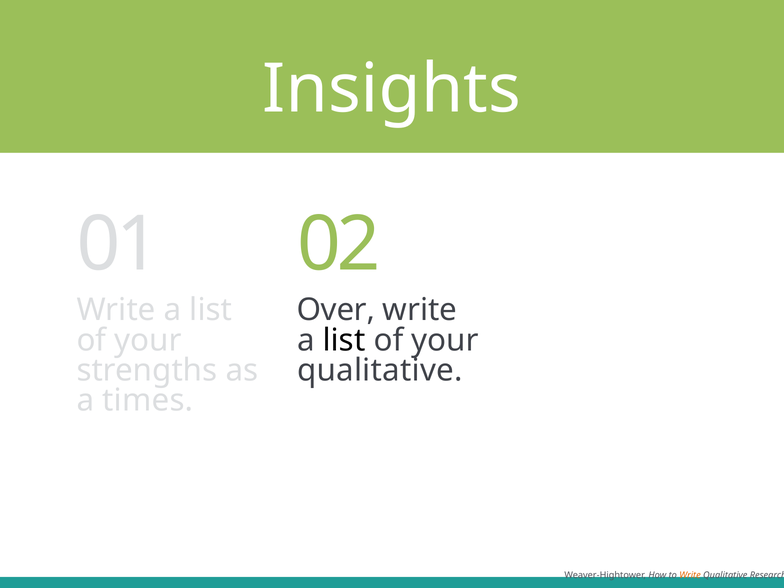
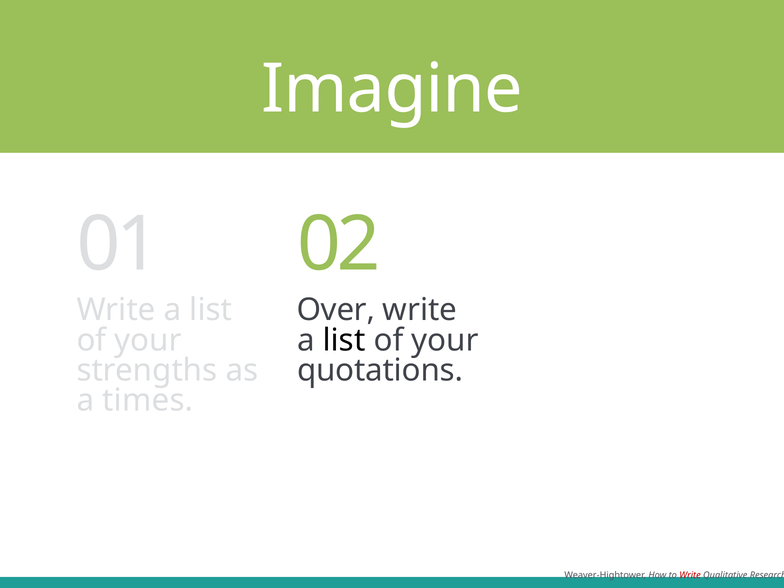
Insights: Insights -> Imagine
qualitative at (380, 370): qualitative -> quotations
Write at (690, 575) colour: orange -> red
